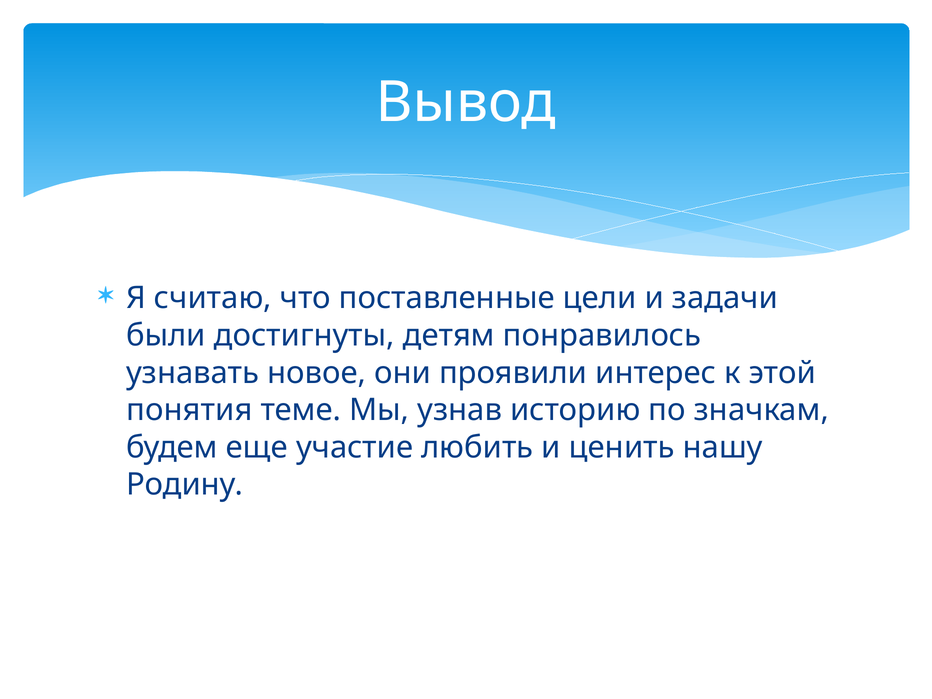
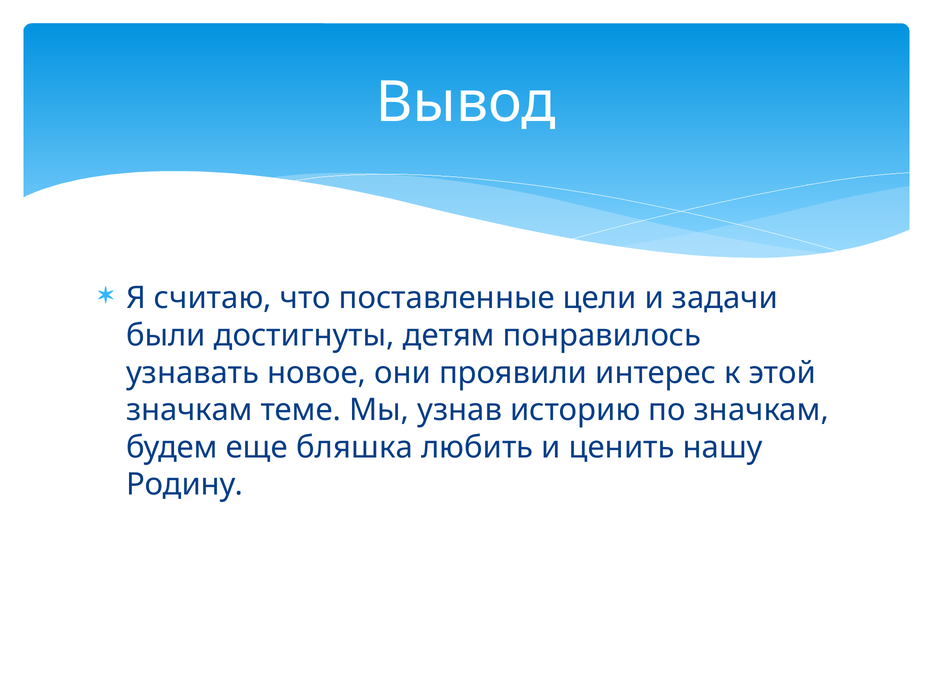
понятия at (189, 410): понятия -> значкам
участие: участие -> бляшка
